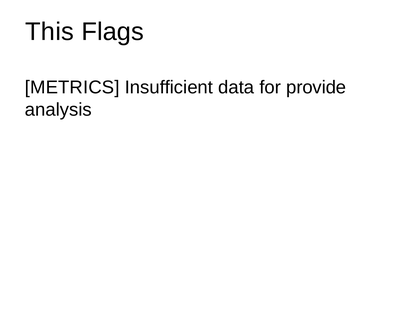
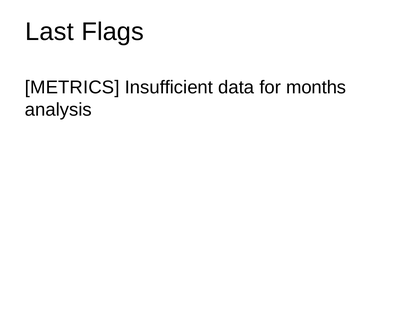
This: This -> Last
provide: provide -> months
